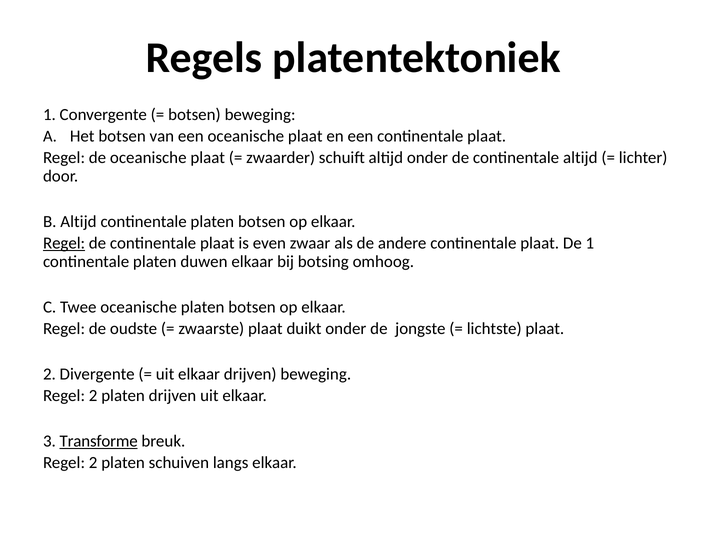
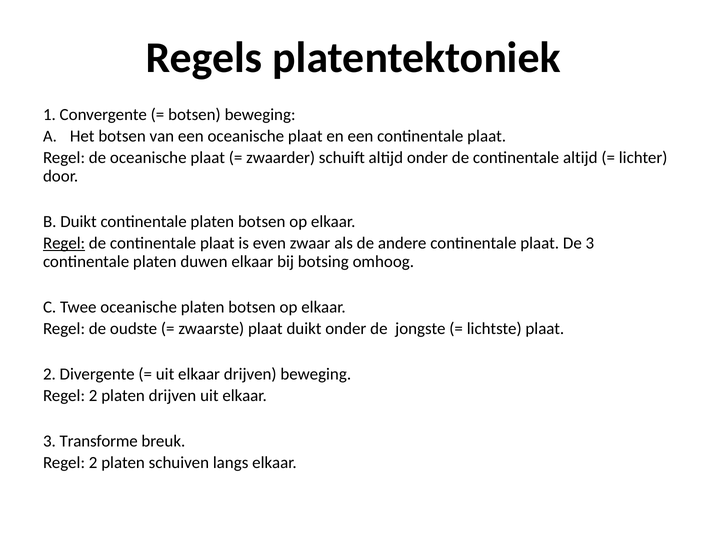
B Altijd: Altijd -> Duikt
De 1: 1 -> 3
Transforme underline: present -> none
